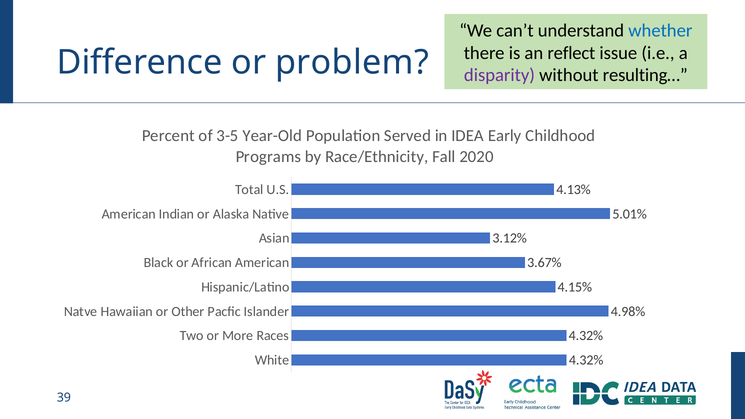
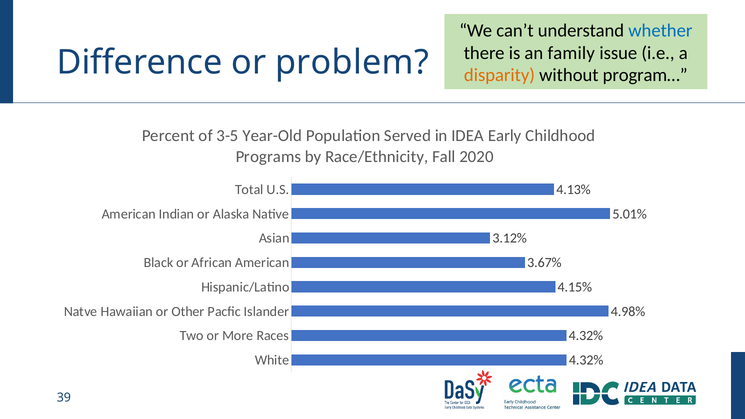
reflect: reflect -> family
disparity colour: purple -> orange
resulting…: resulting… -> program…
